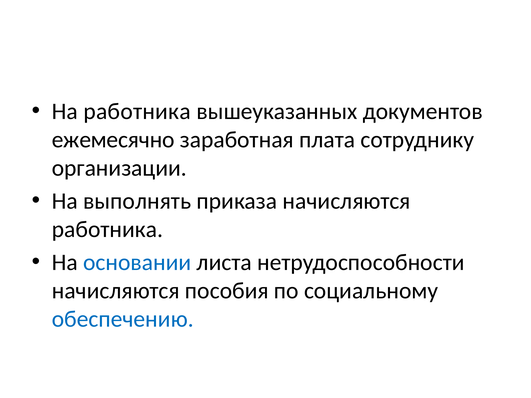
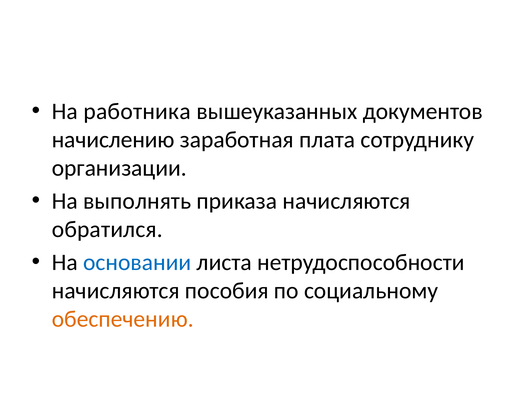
ежемесячно: ежемесячно -> начислению
работника at (107, 229): работника -> обратился
обеспечению colour: blue -> orange
